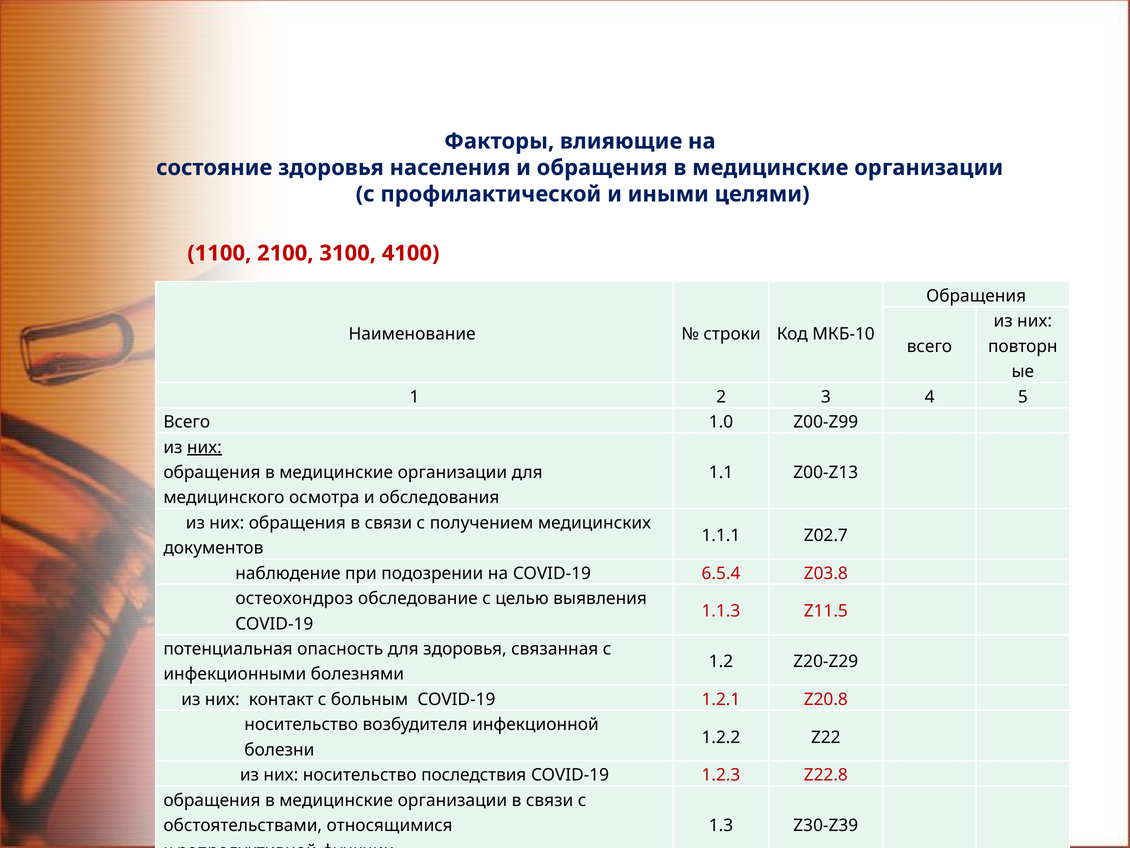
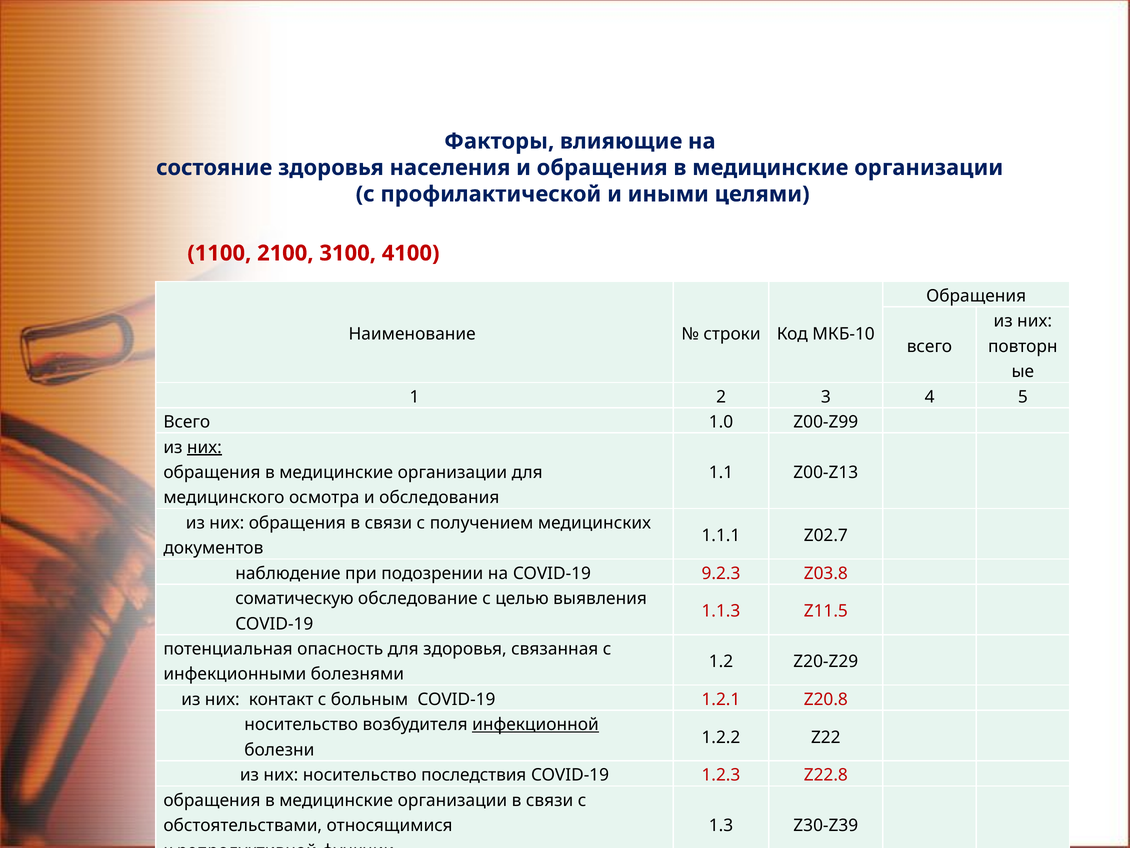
6.5.4: 6.5.4 -> 9.2.3
остеохондроз: остеохондроз -> соматическую
инфекционной underline: none -> present
